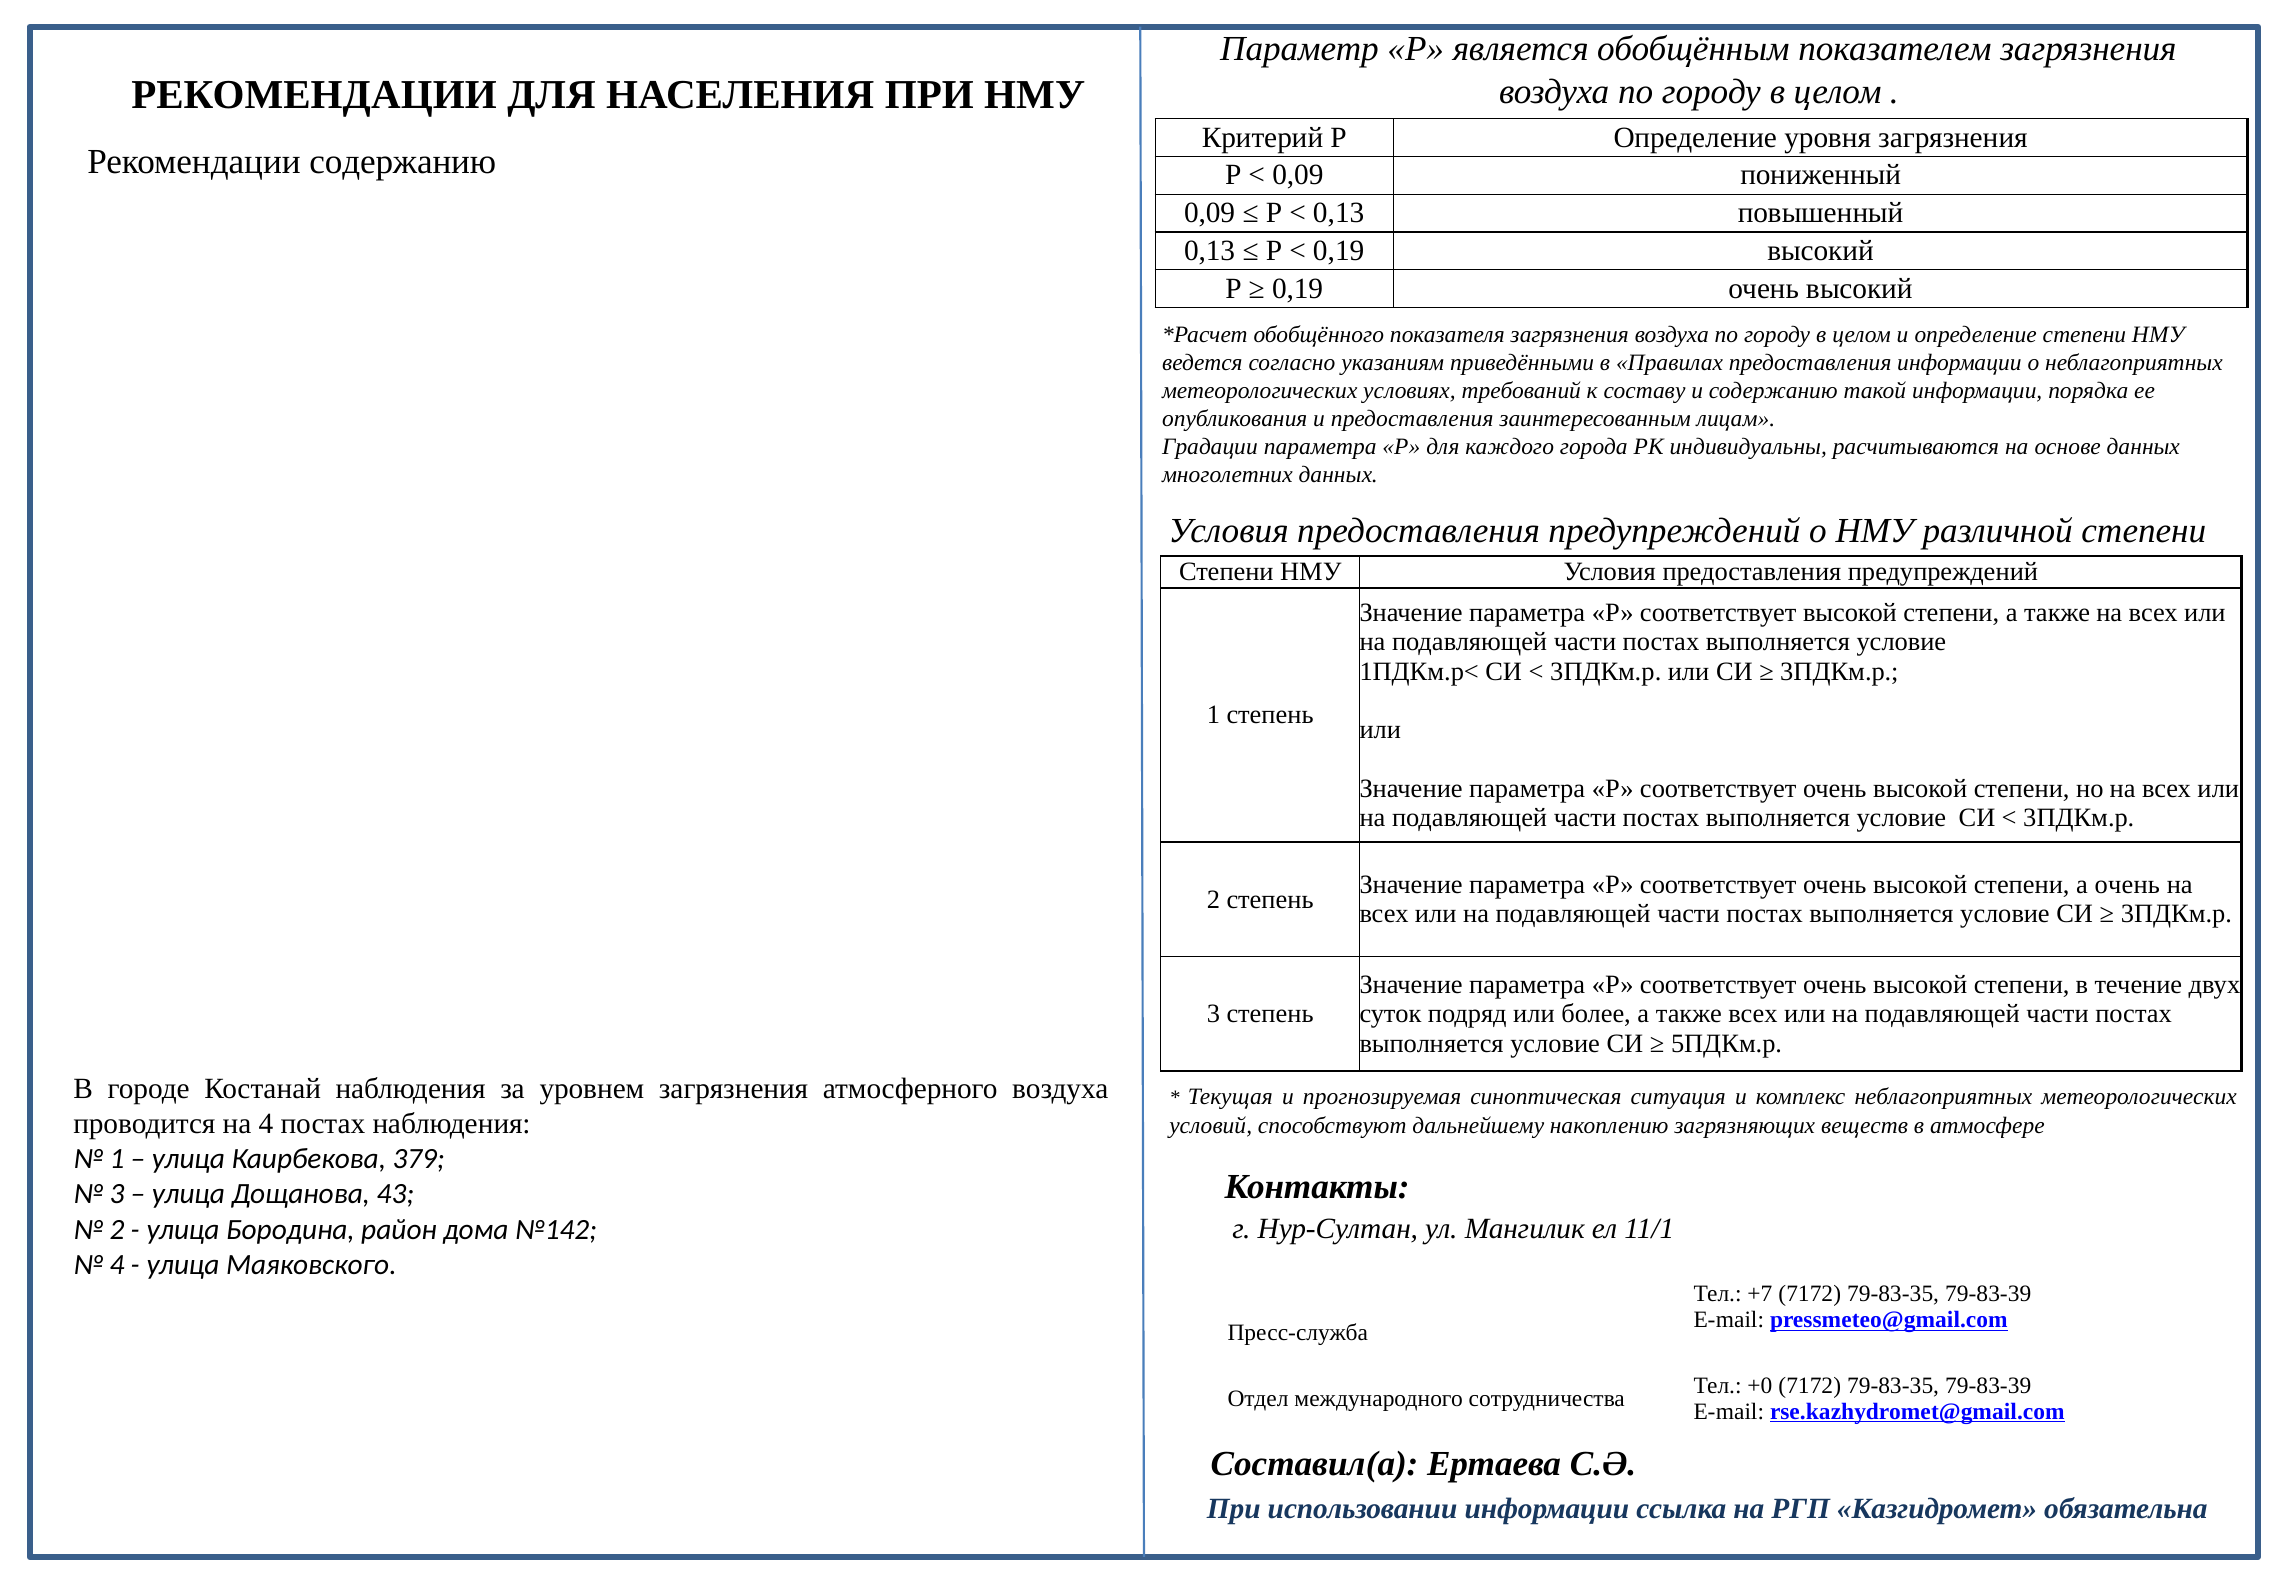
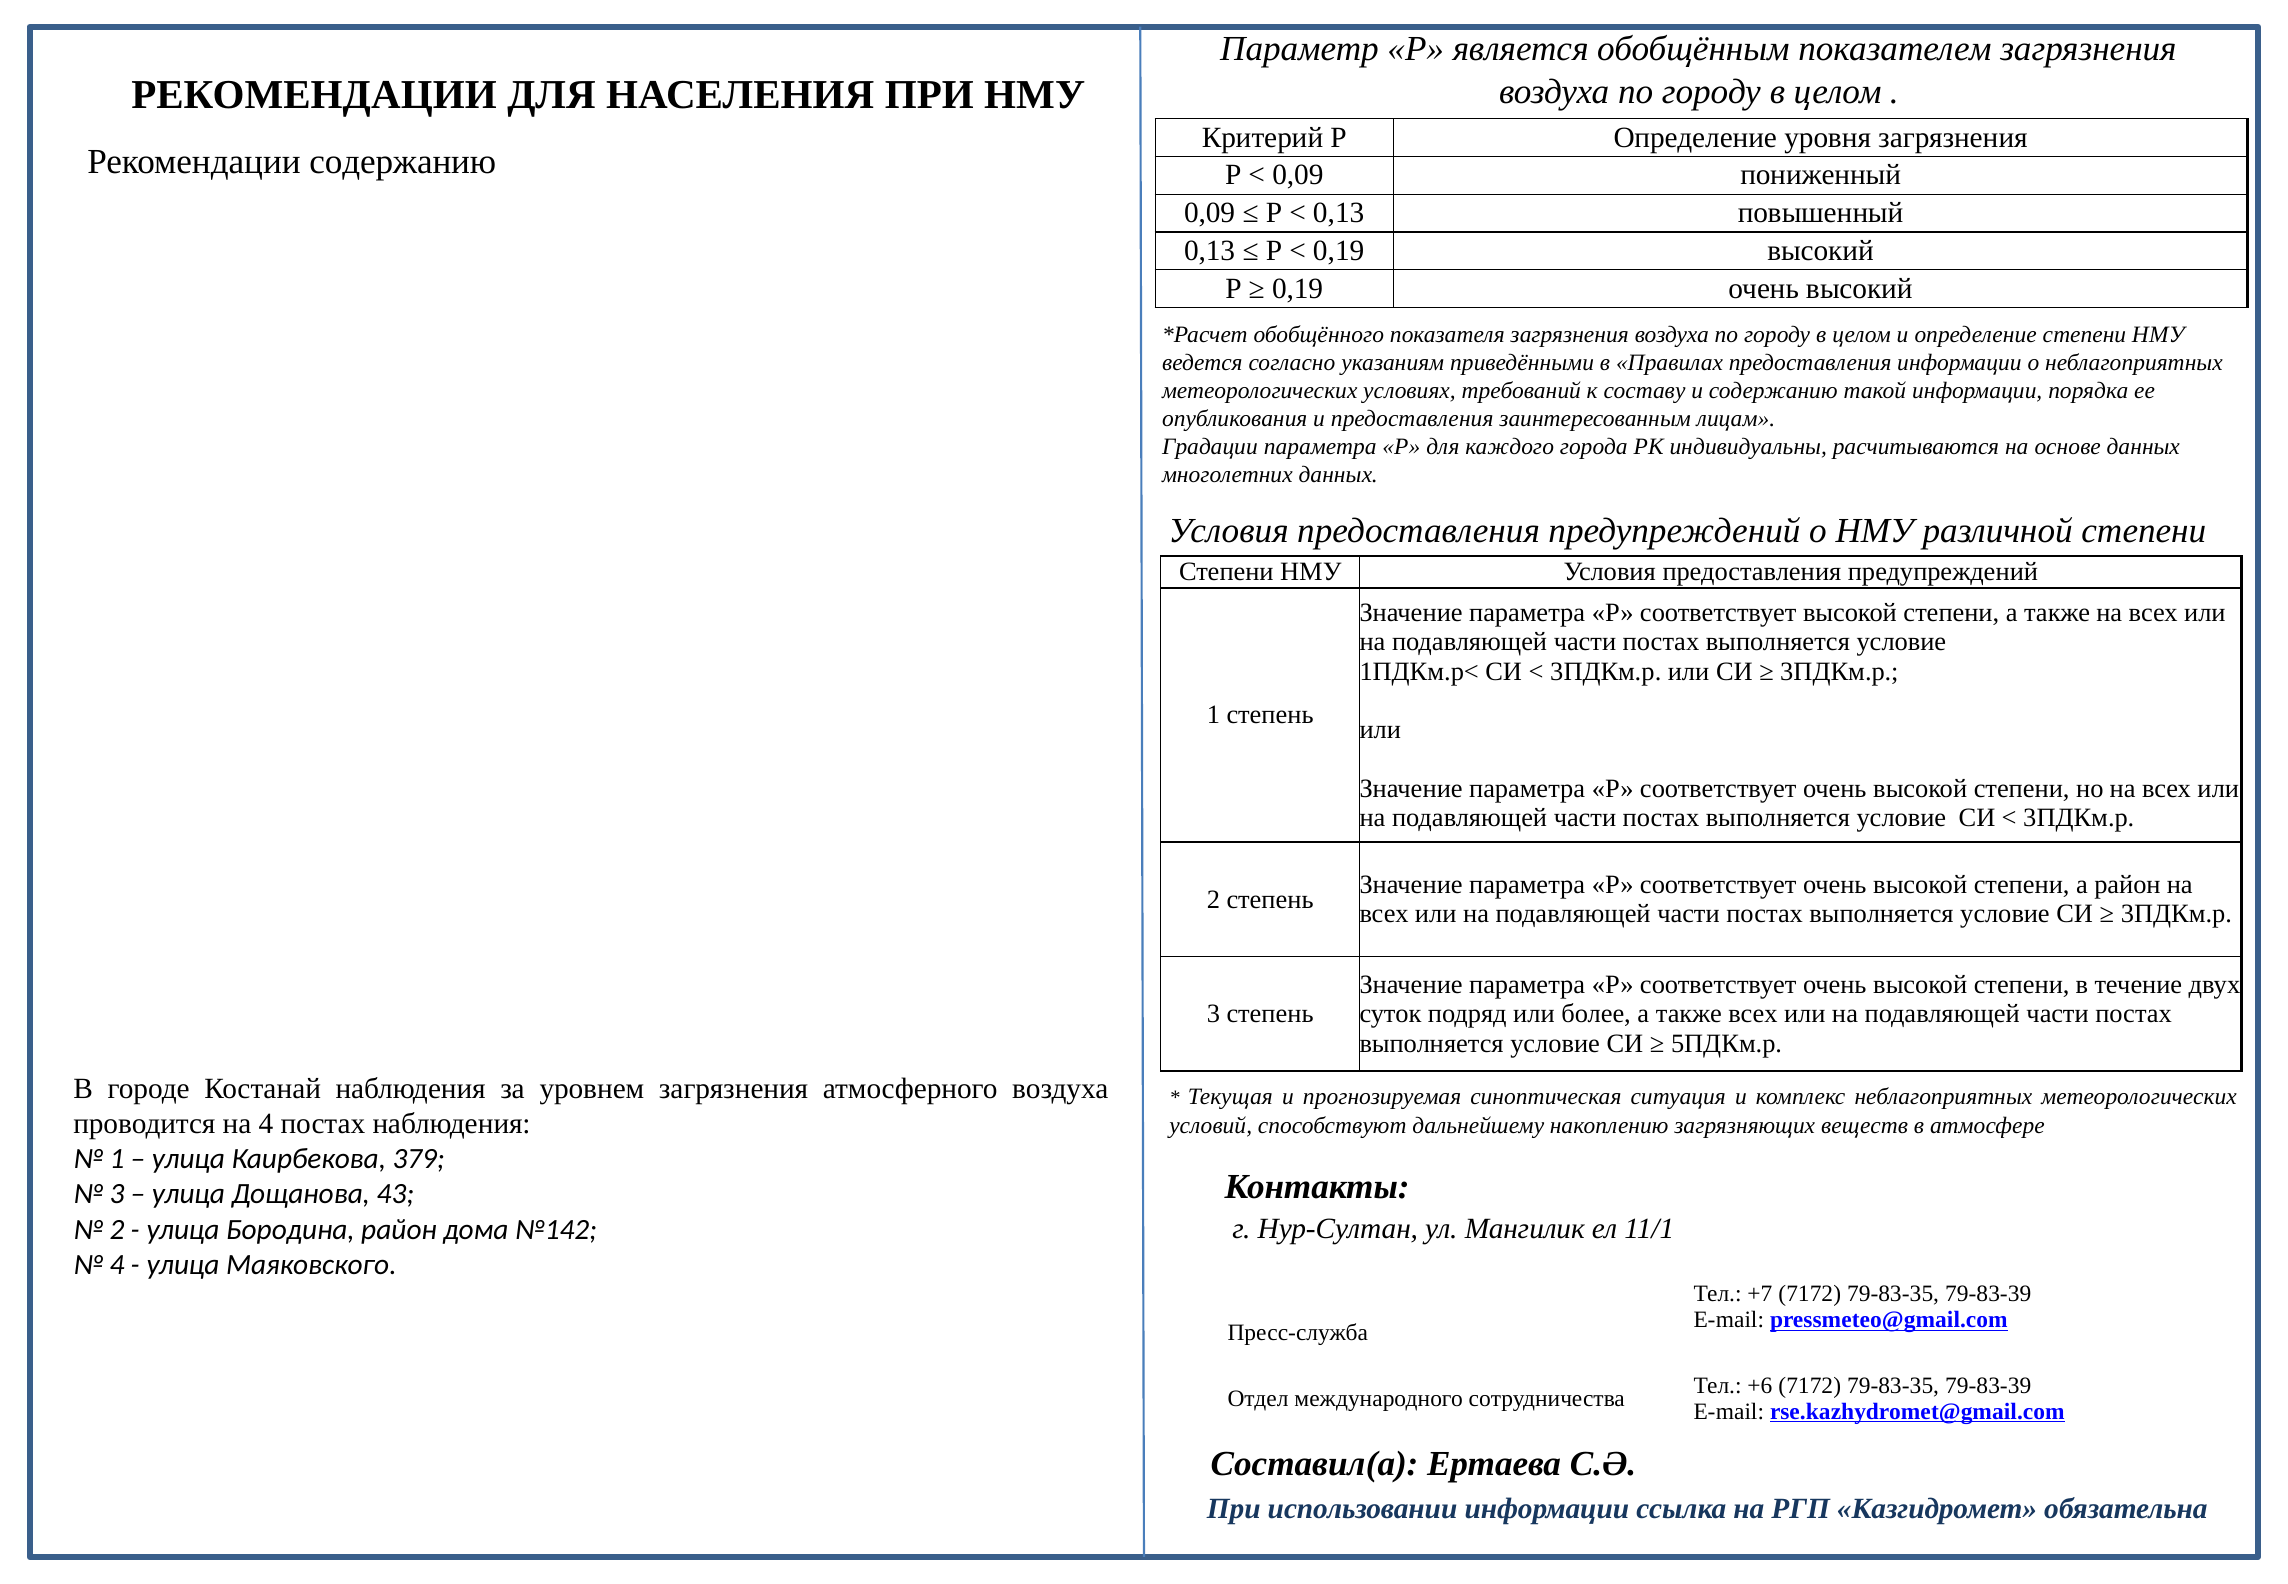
а очень: очень -> район
+0: +0 -> +6
